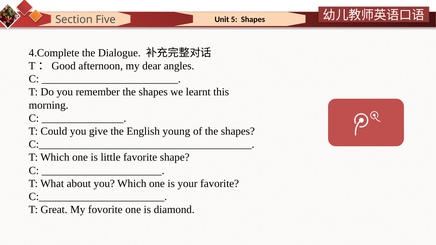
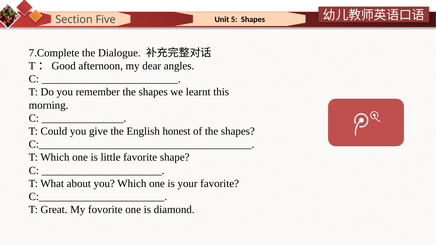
4.Complete: 4.Complete -> 7.Complete
young: young -> honest
